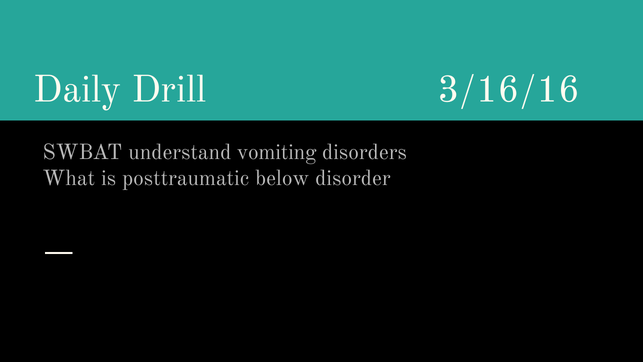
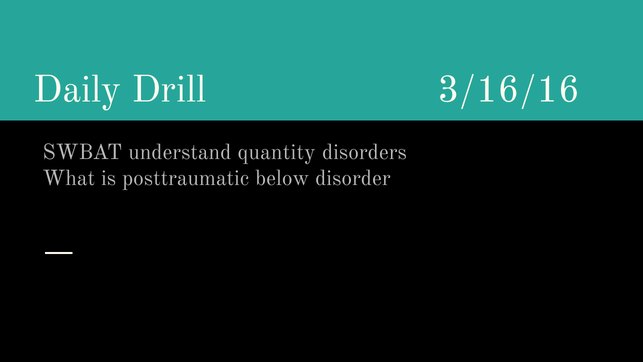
vomiting: vomiting -> quantity
